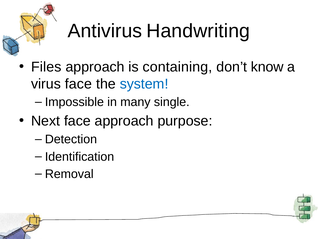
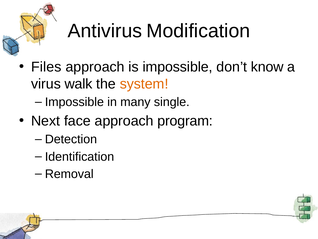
Handwriting: Handwriting -> Modification
is containing: containing -> impossible
virus face: face -> walk
system colour: blue -> orange
purpose: purpose -> program
